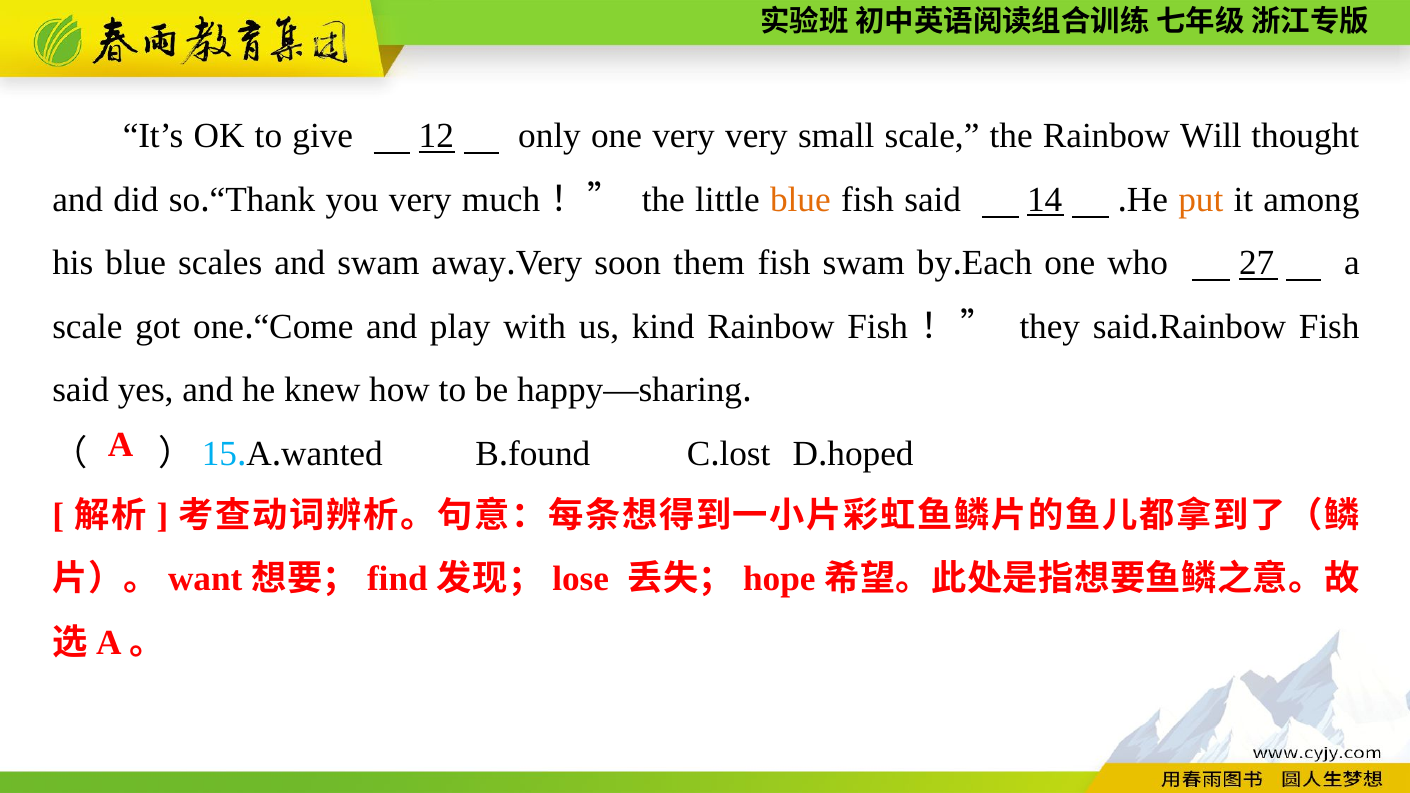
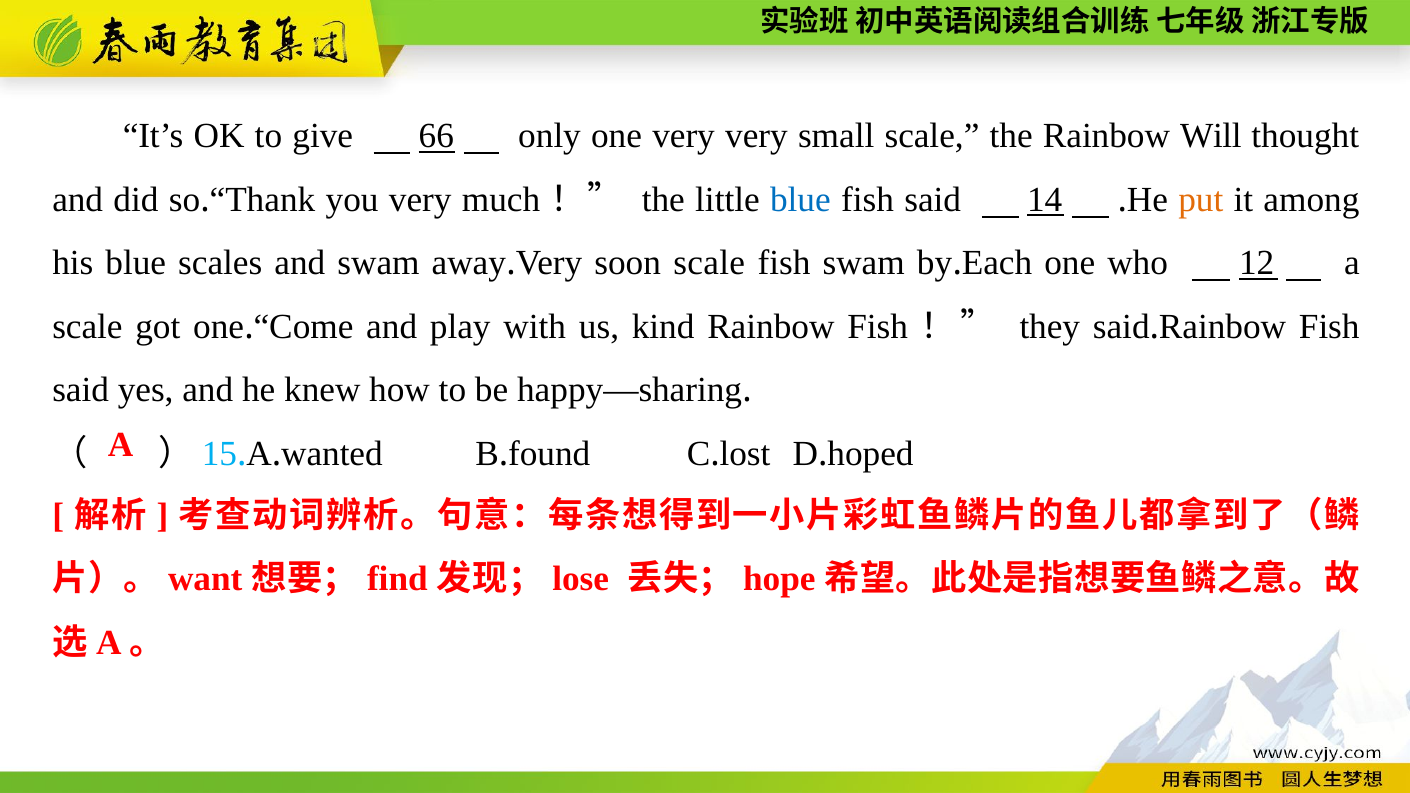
12: 12 -> 66
blue at (800, 200) colour: orange -> blue
soon them: them -> scale
27: 27 -> 12
